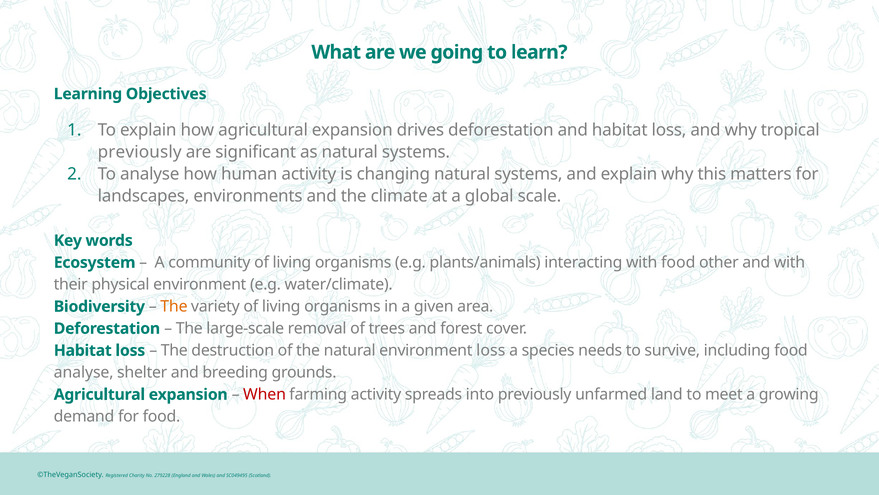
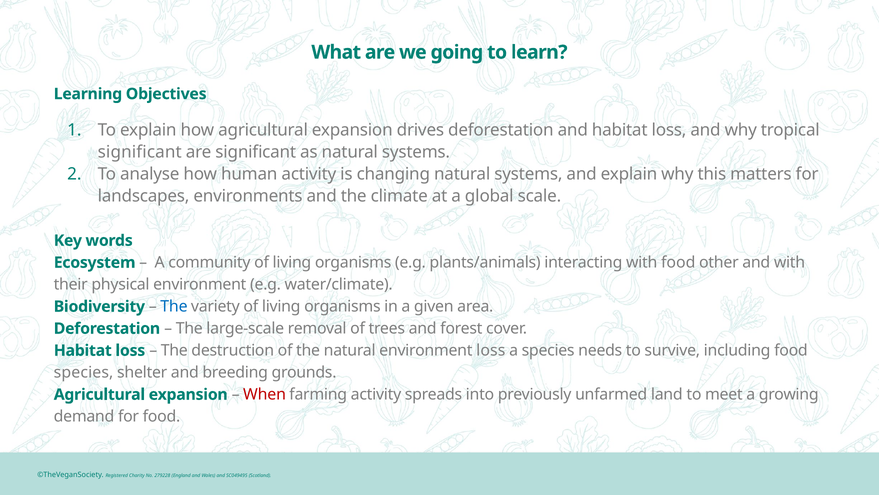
previously at (140, 152): previously -> significant
The at (174, 306) colour: orange -> blue
analyse at (84, 372): analyse -> species
